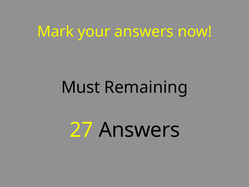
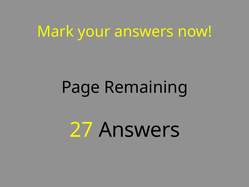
Must: Must -> Page
